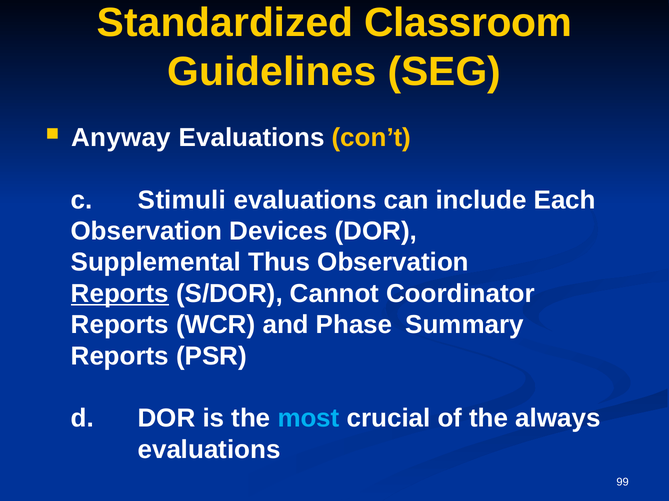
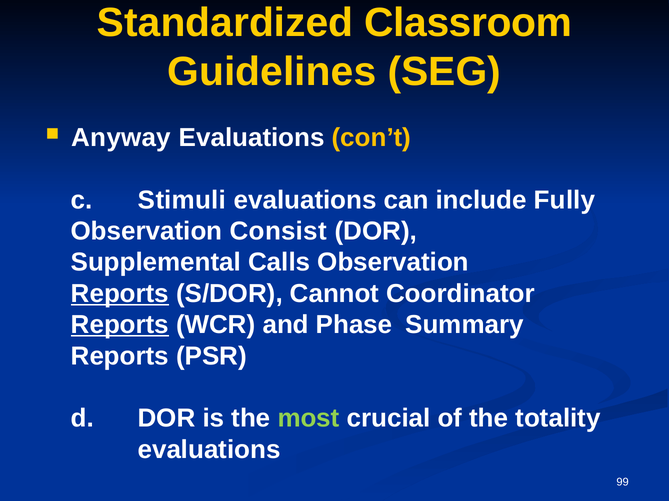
Each: Each -> Fully
Devices: Devices -> Consist
Thus: Thus -> Calls
Reports at (120, 325) underline: none -> present
most colour: light blue -> light green
always: always -> totality
